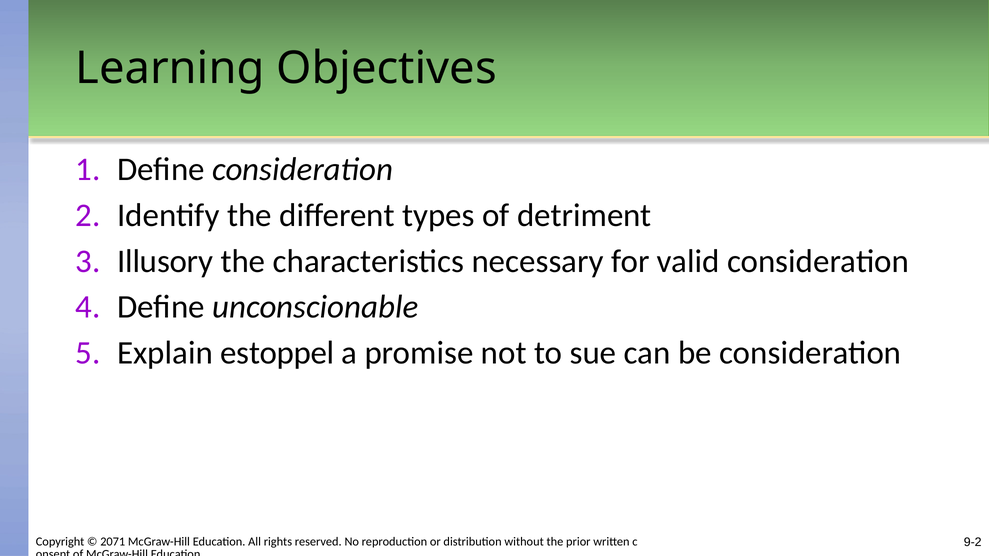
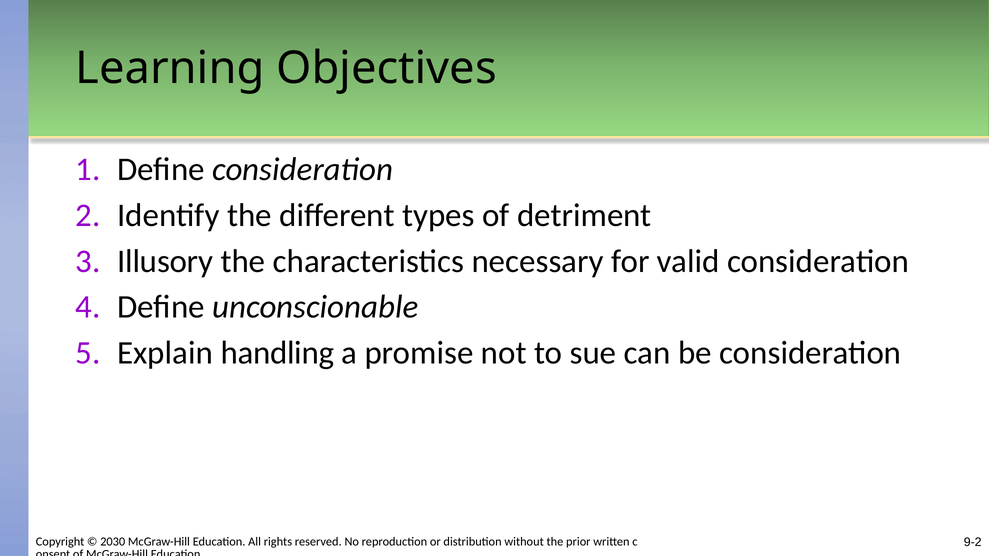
estoppel: estoppel -> handling
2071: 2071 -> 2030
